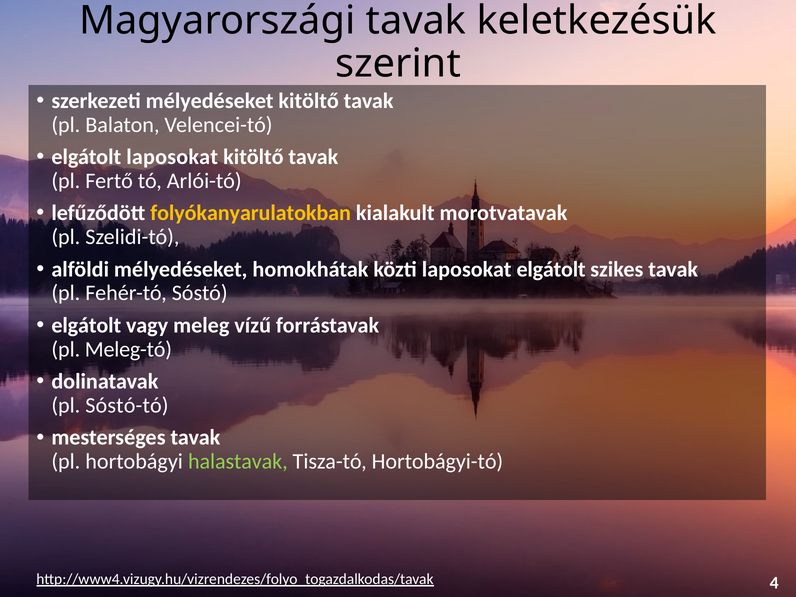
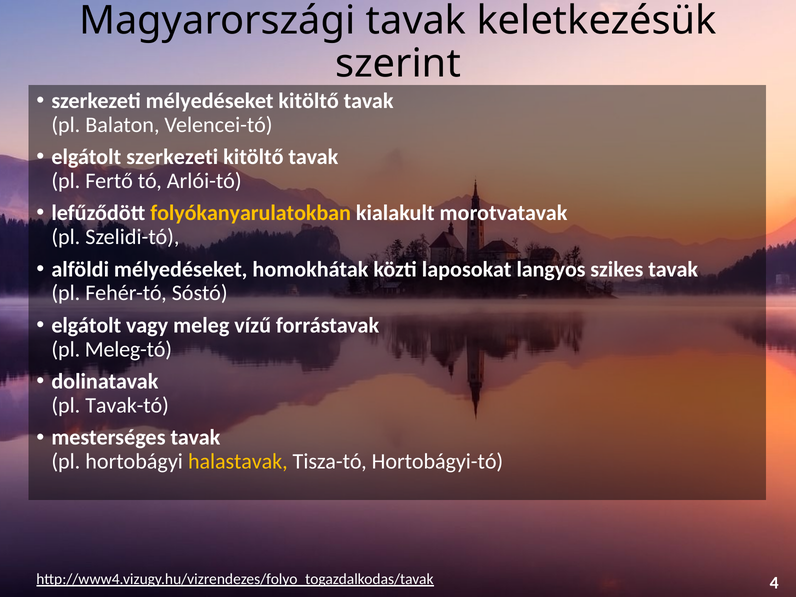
elgátolt laposokat: laposokat -> szerkezeti
laposokat elgátolt: elgátolt -> langyos
Sóstó-tó: Sóstó-tó -> Tavak-tó
halastavak colour: light green -> yellow
